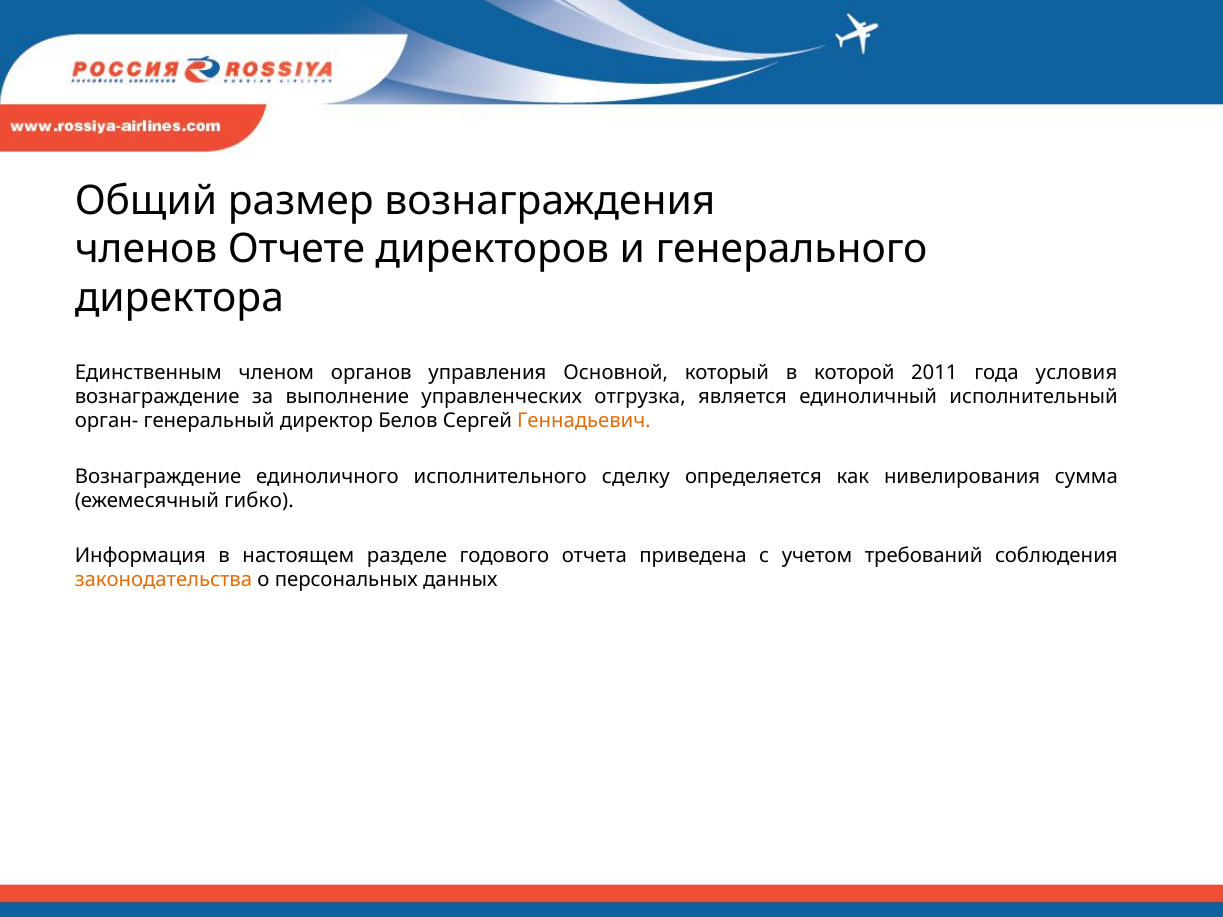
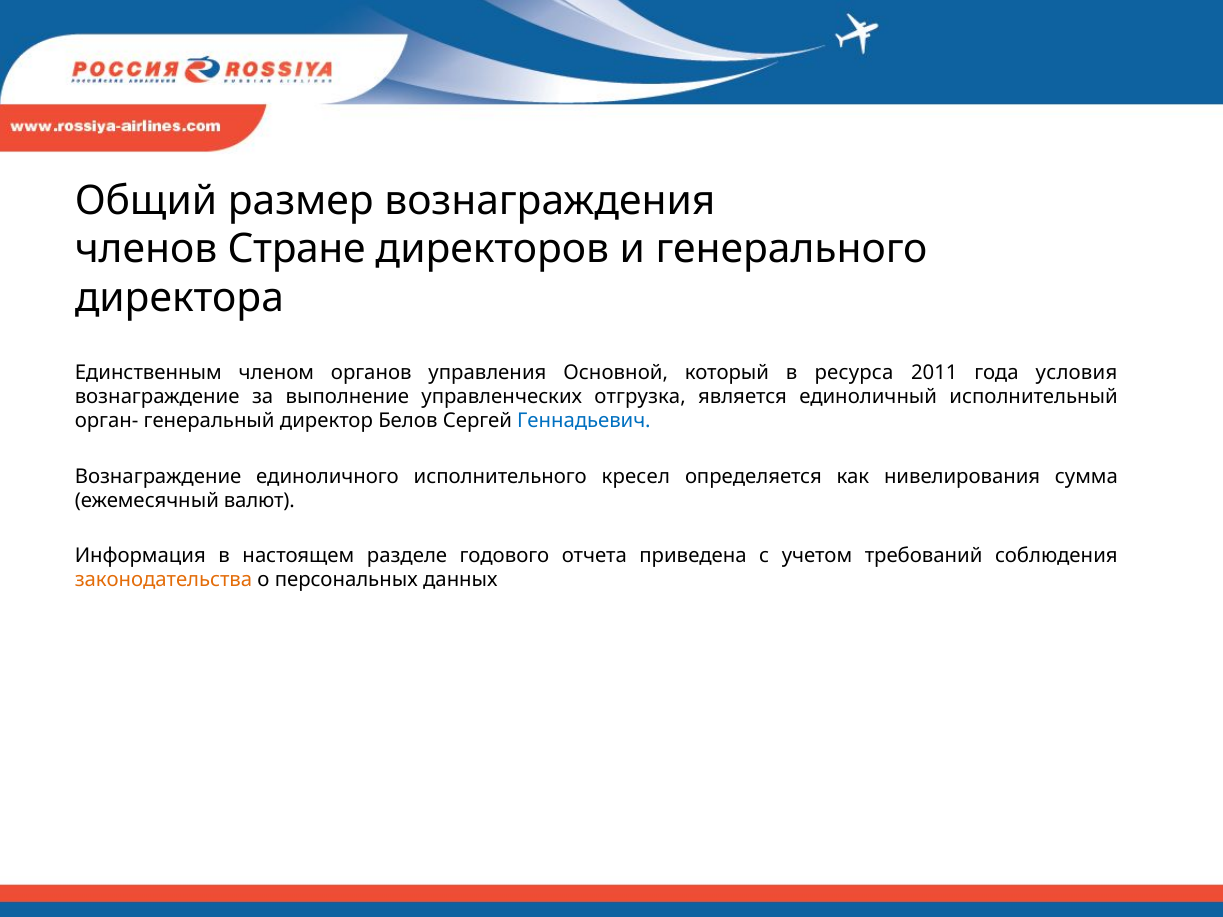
Отчете: Отчете -> Стране
которой: которой -> ресурса
Геннадьевич colour: orange -> blue
сделку: сделку -> кресел
гибко: гибко -> валют
